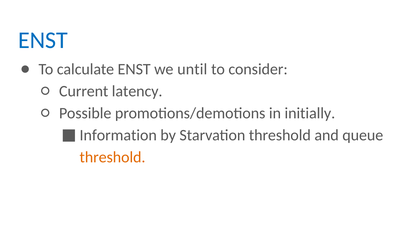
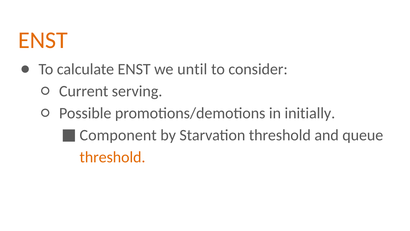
ENST at (43, 40) colour: blue -> orange
latency: latency -> serving
Information: Information -> Component
